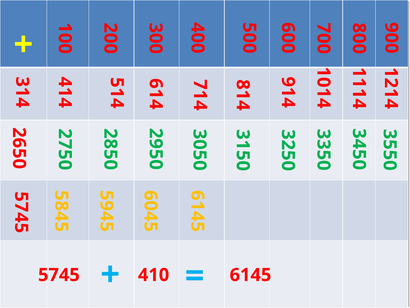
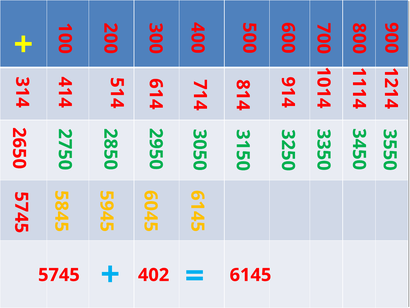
410: 410 -> 402
